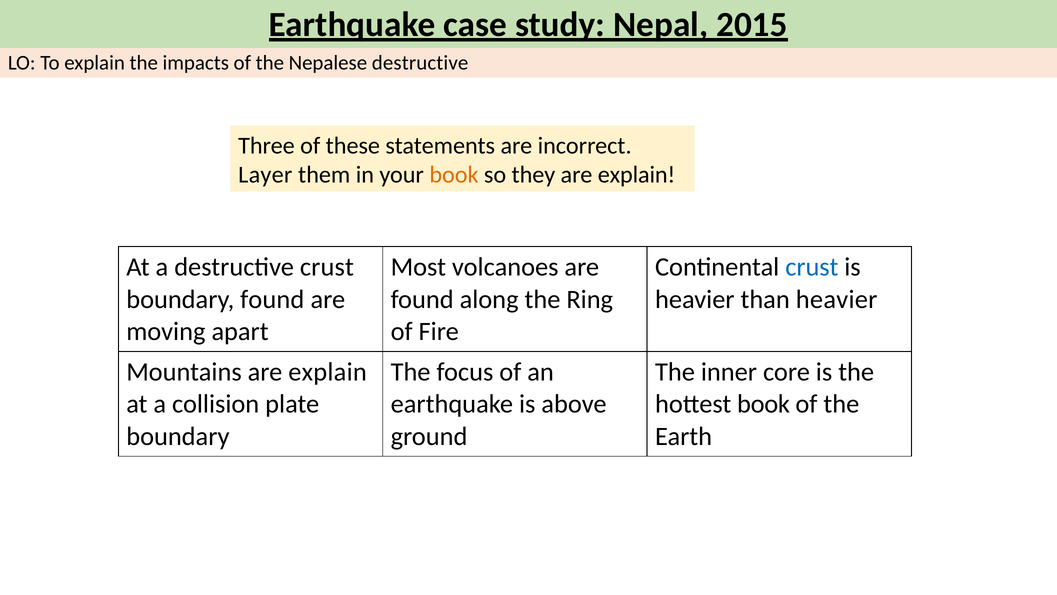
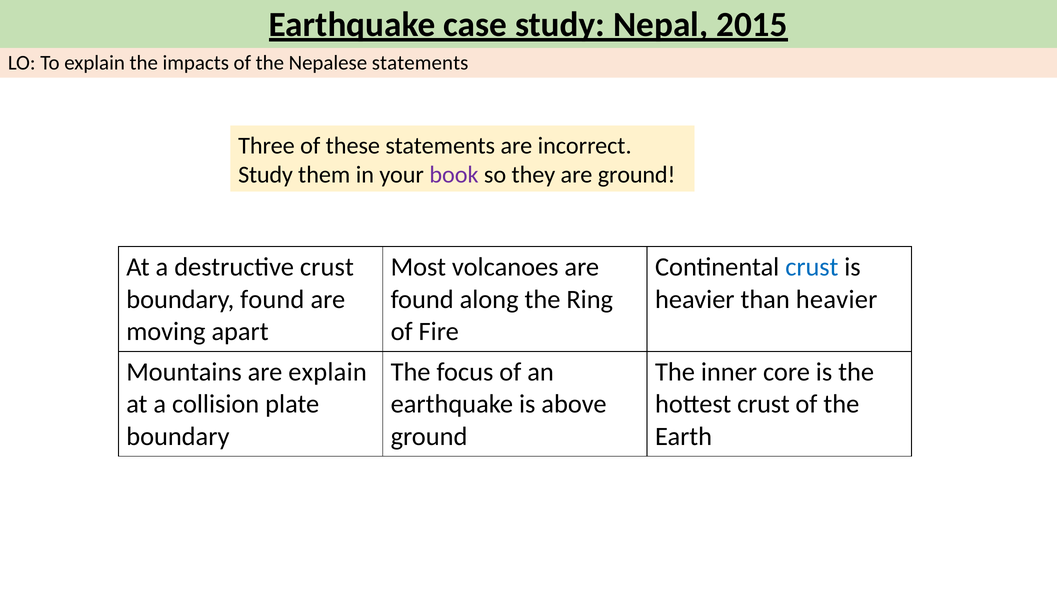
Nepalese destructive: destructive -> statements
Layer at (265, 175): Layer -> Study
book at (454, 175) colour: orange -> purple
they are explain: explain -> ground
hottest book: book -> crust
